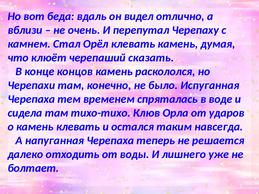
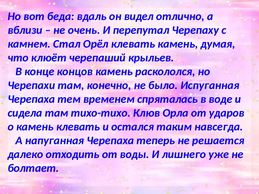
сказать: сказать -> крыльев
